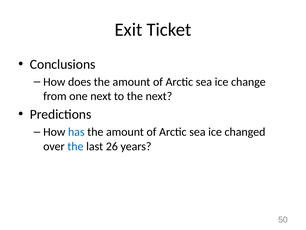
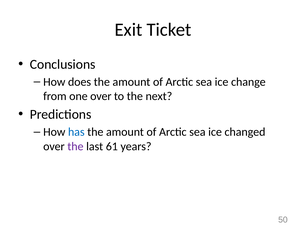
one next: next -> over
the at (75, 146) colour: blue -> purple
26: 26 -> 61
